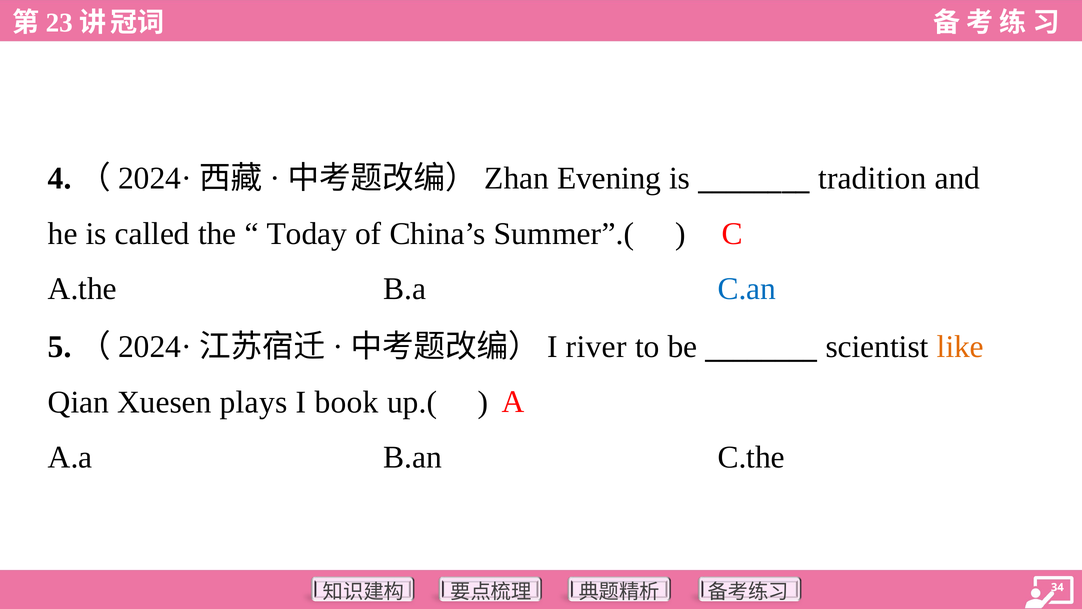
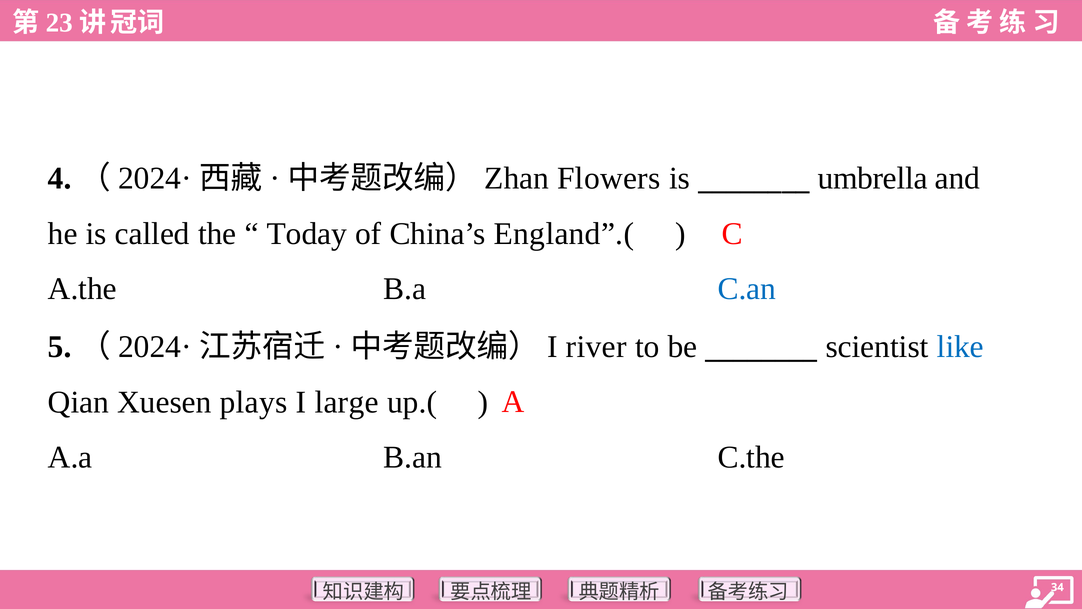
Evening: Evening -> Flowers
tradition: tradition -> umbrella
Summer”.(: Summer”.( -> England”.(
like colour: orange -> blue
book: book -> large
